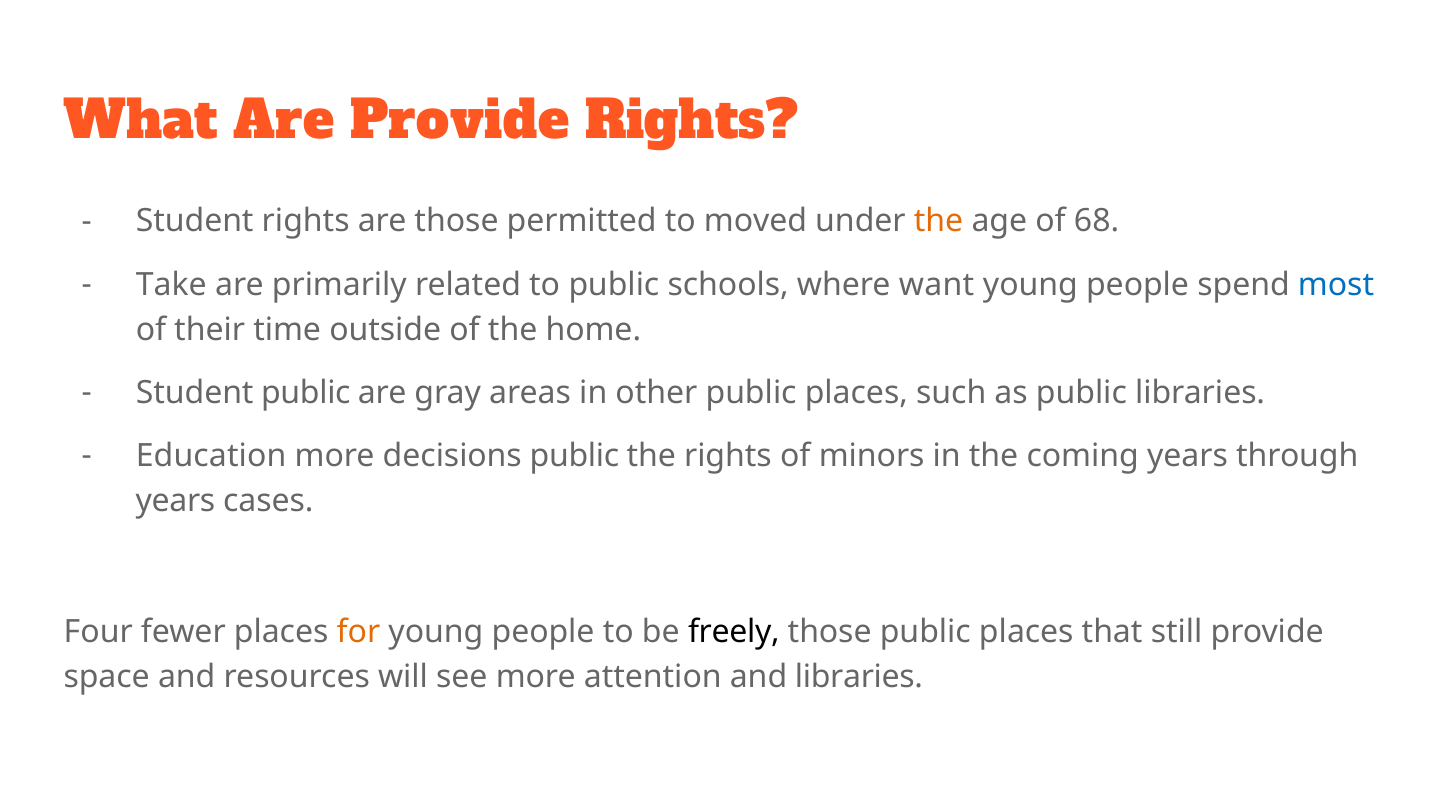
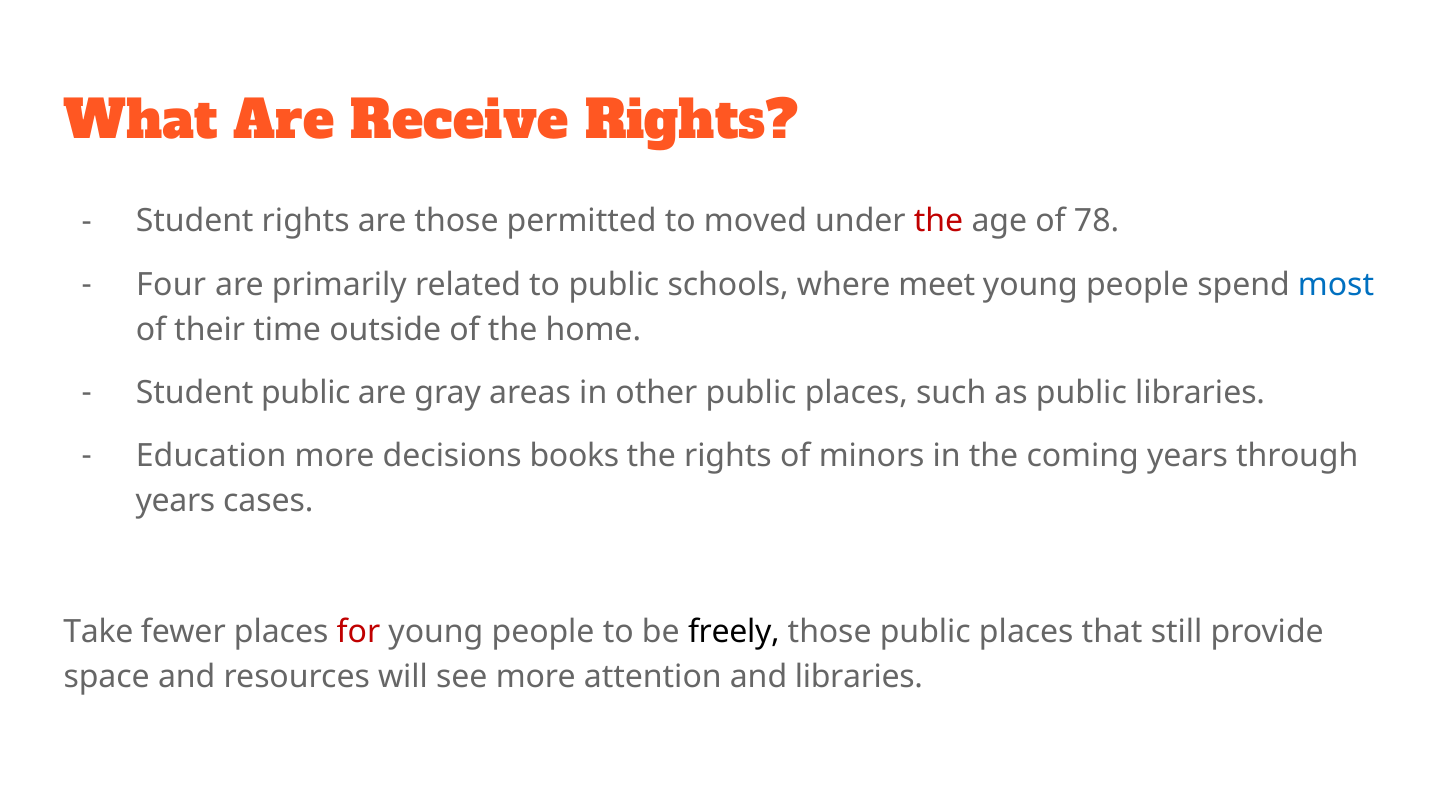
Are Provide: Provide -> Receive
the at (939, 221) colour: orange -> red
68: 68 -> 78
Take: Take -> Four
want: want -> meet
decisions public: public -> books
Four: Four -> Take
for colour: orange -> red
